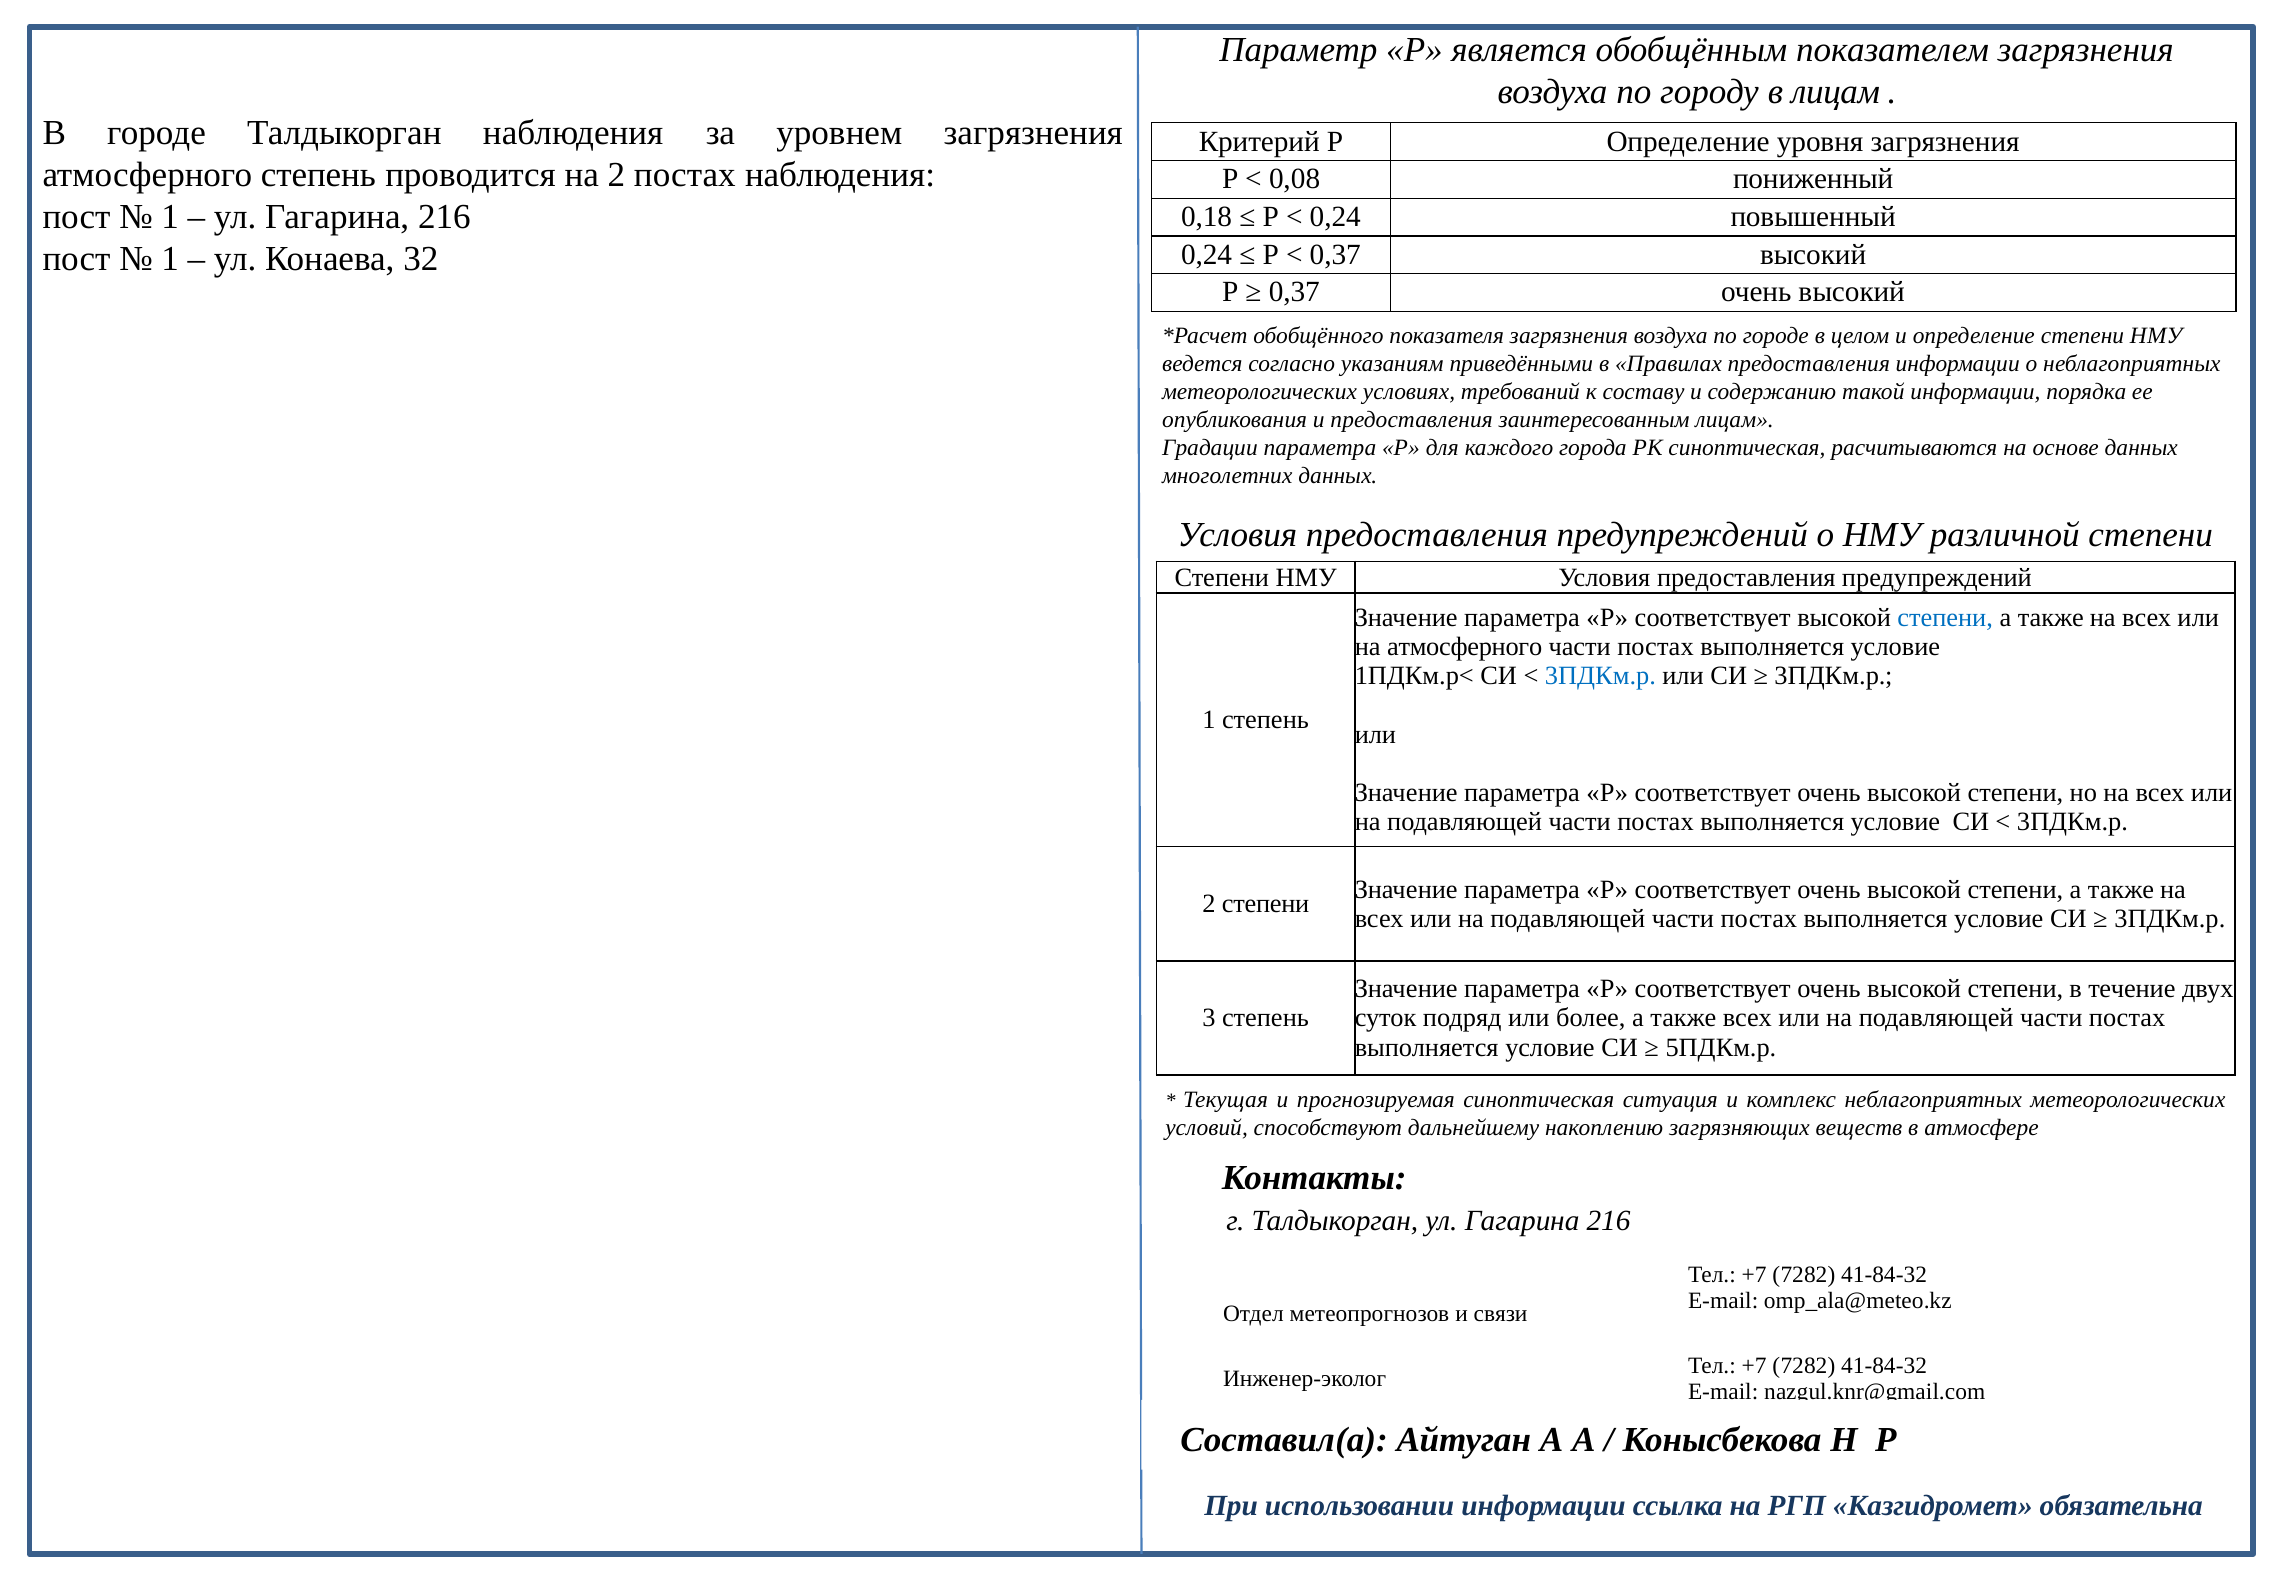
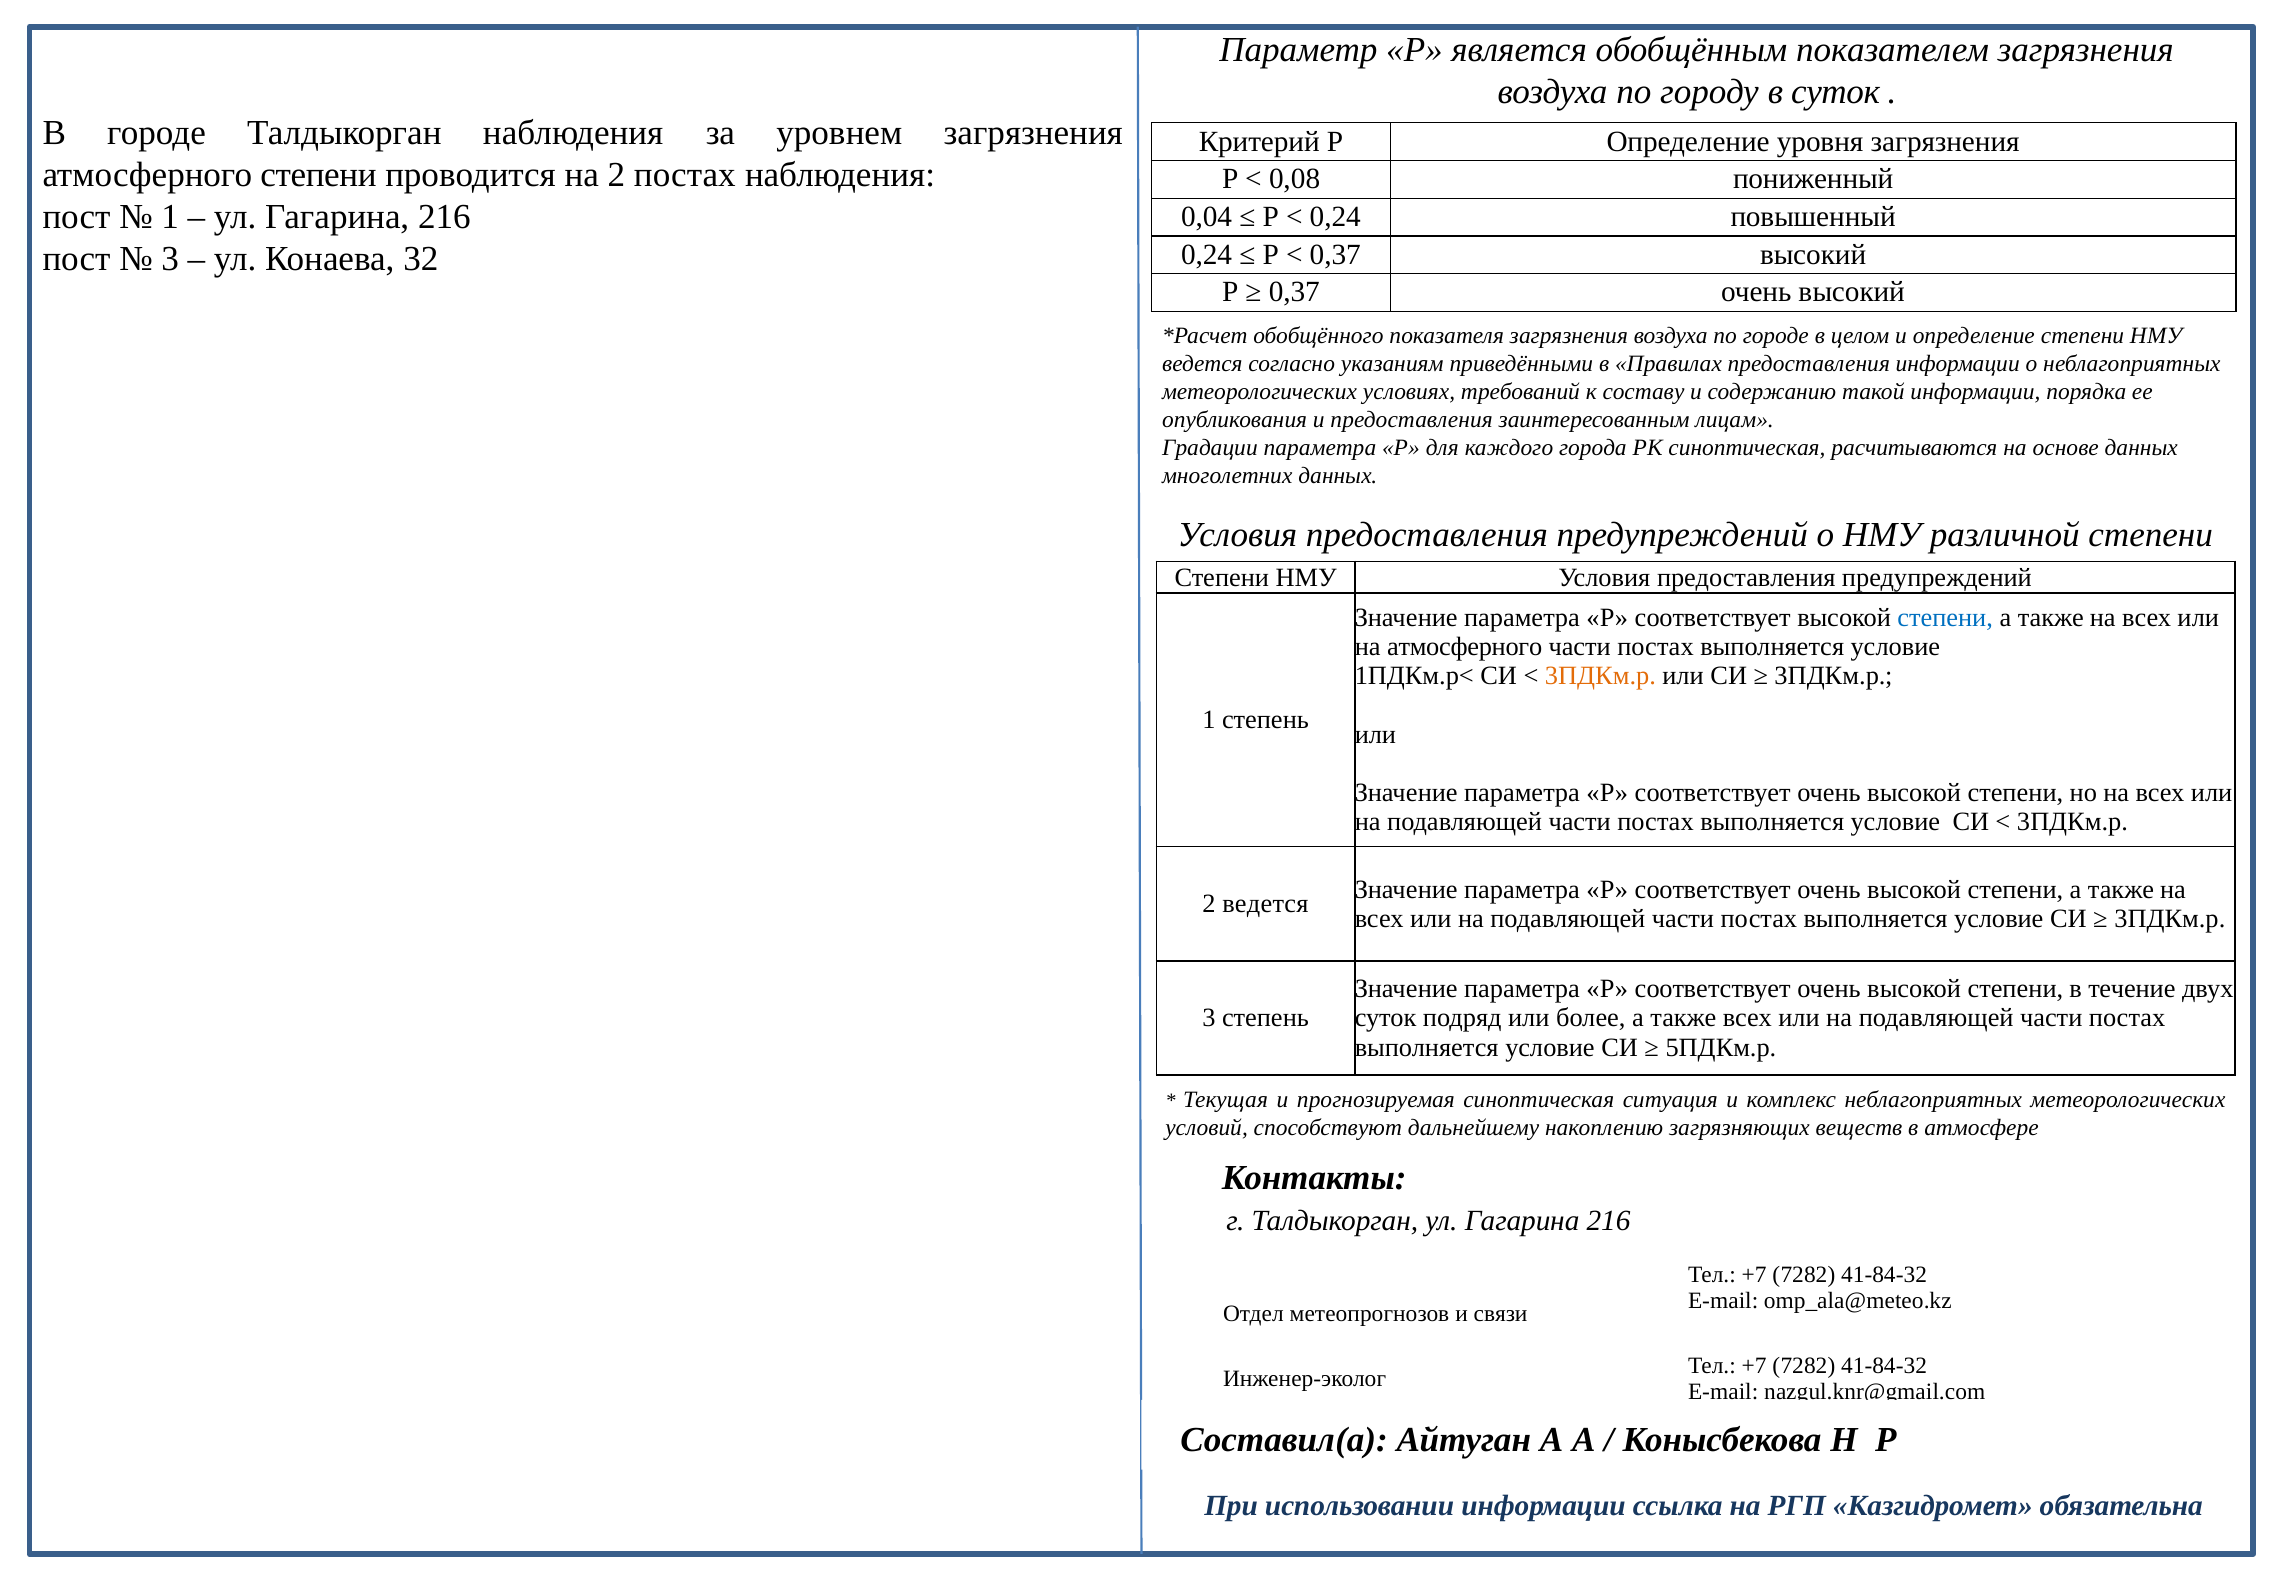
в лицам: лицам -> суток
атмосферного степень: степень -> степени
0,18: 0,18 -> 0,04
1 at (170, 259): 1 -> 3
3ПДКм.р at (1600, 676) colour: blue -> orange
2 степени: степени -> ведется
